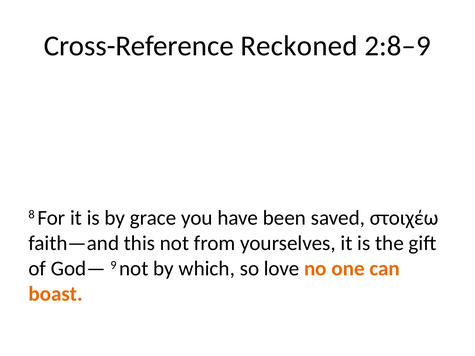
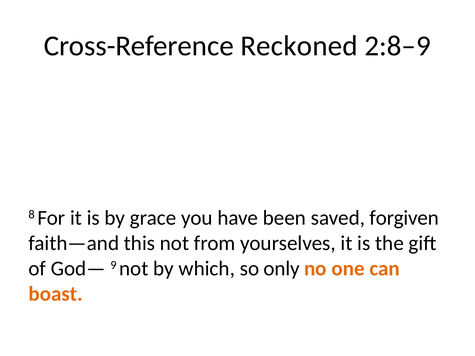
στοιχέω: στοιχέω -> forgiven
love: love -> only
